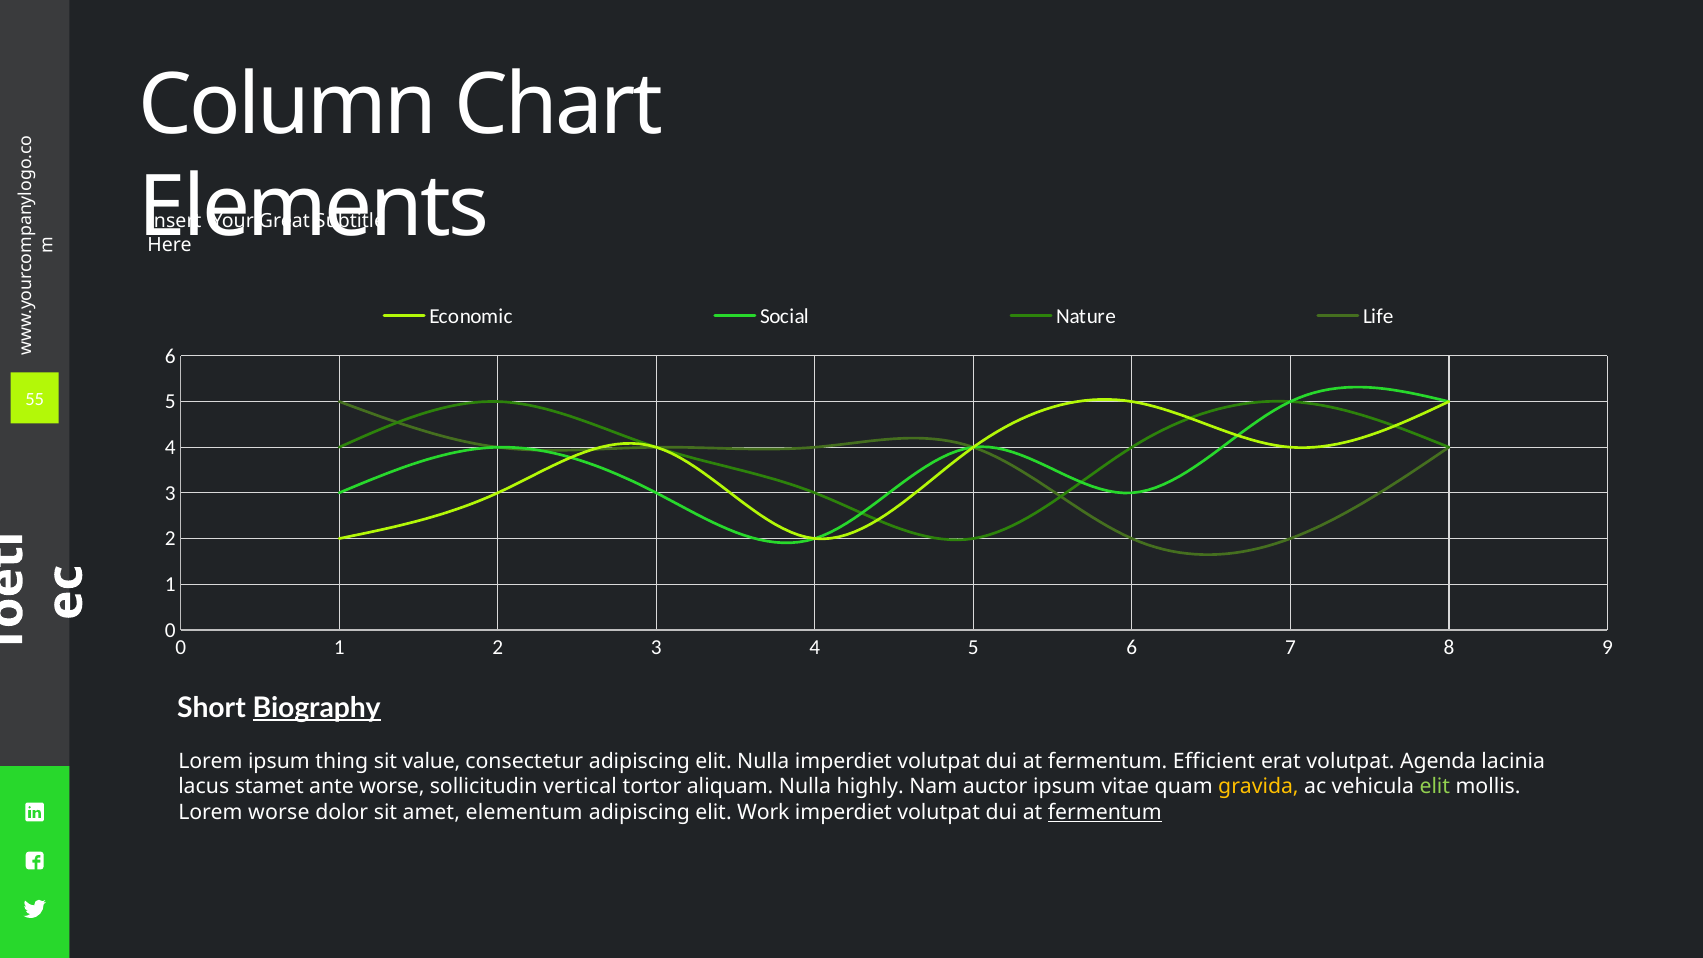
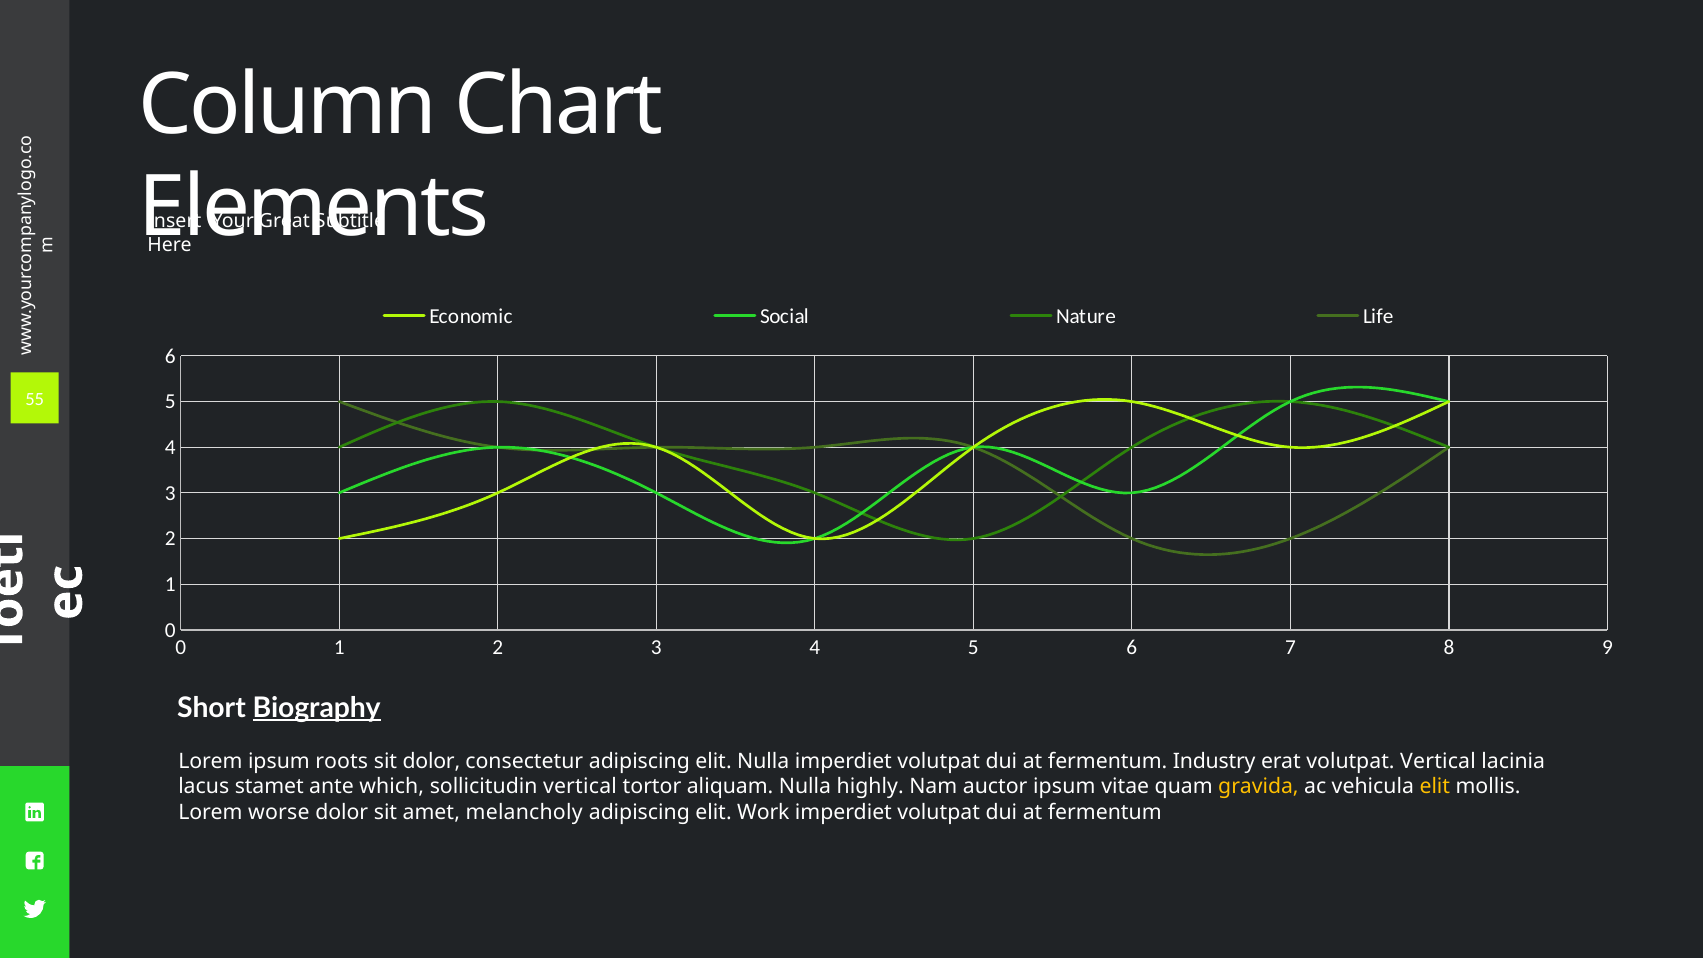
thing: thing -> roots
sit value: value -> dolor
Efficient: Efficient -> Industry
volutpat Agenda: Agenda -> Vertical
ante worse: worse -> which
elit at (1435, 787) colour: light green -> yellow
elementum: elementum -> melancholy
fermentum at (1105, 812) underline: present -> none
